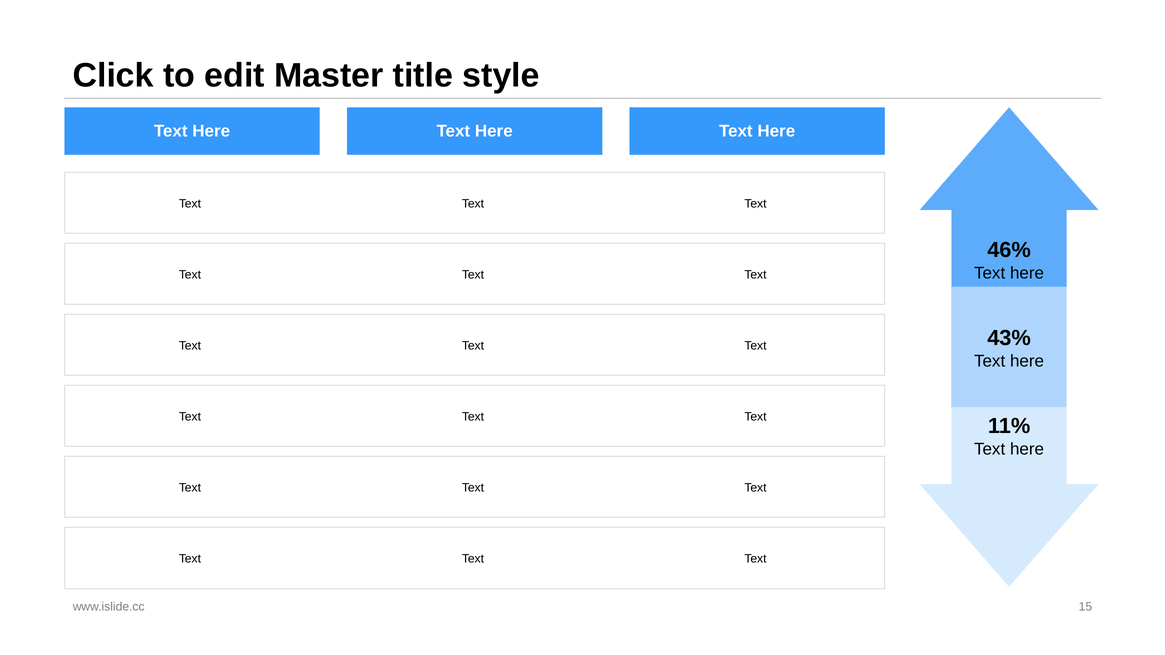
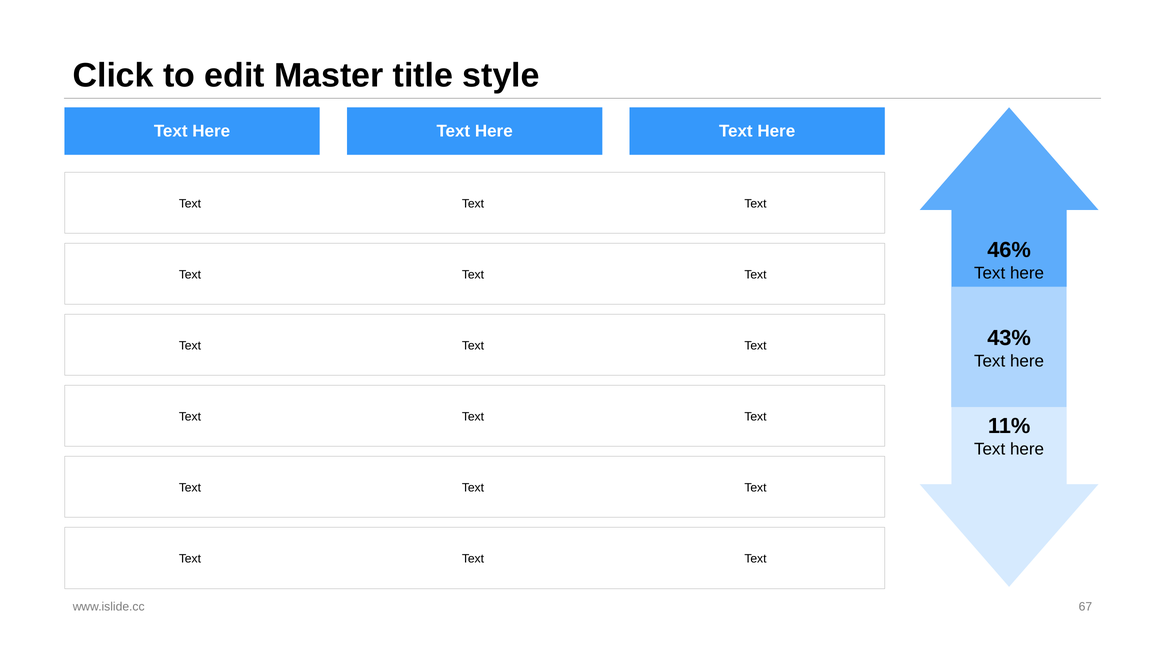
15: 15 -> 67
